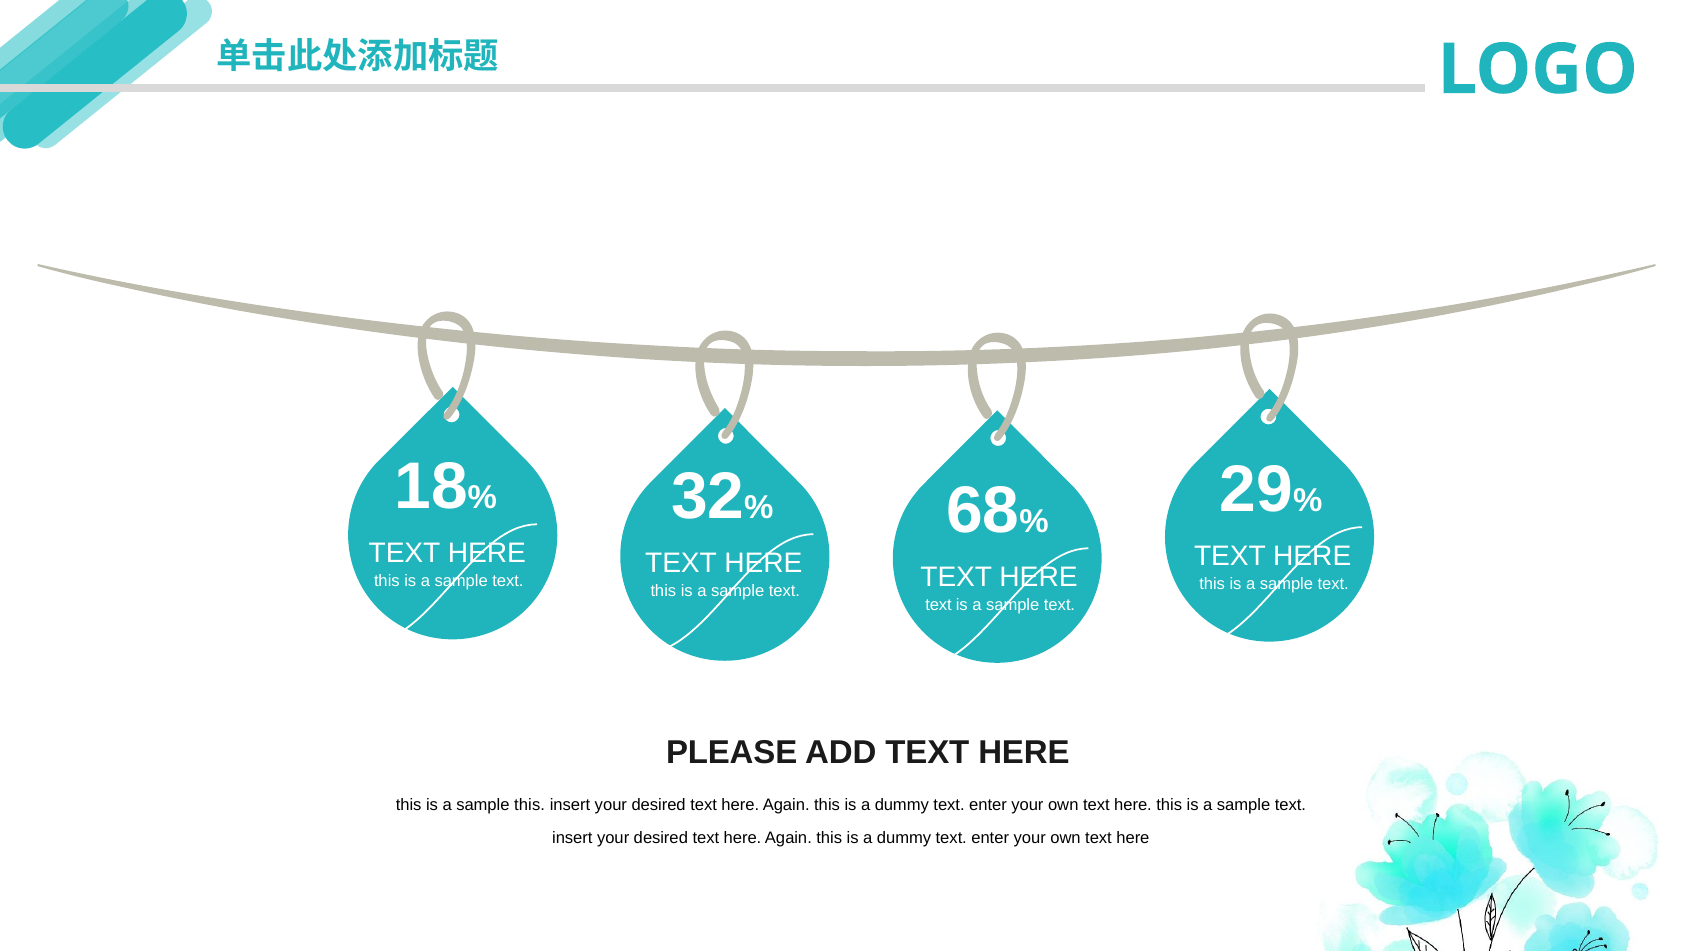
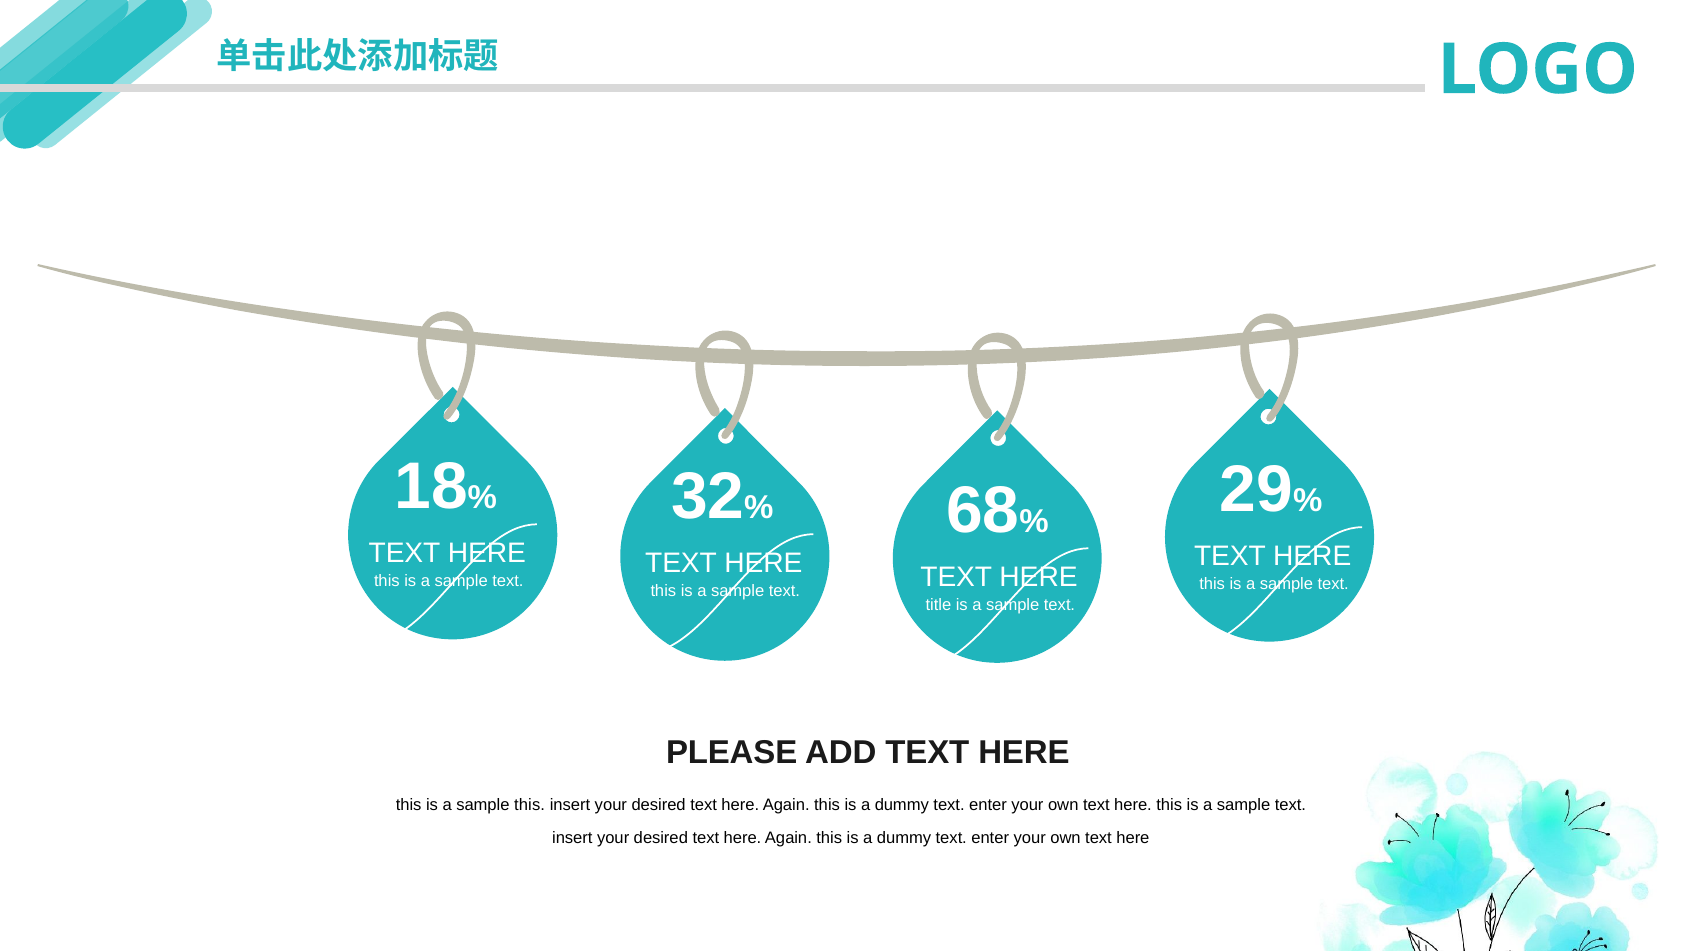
text at (939, 605): text -> title
